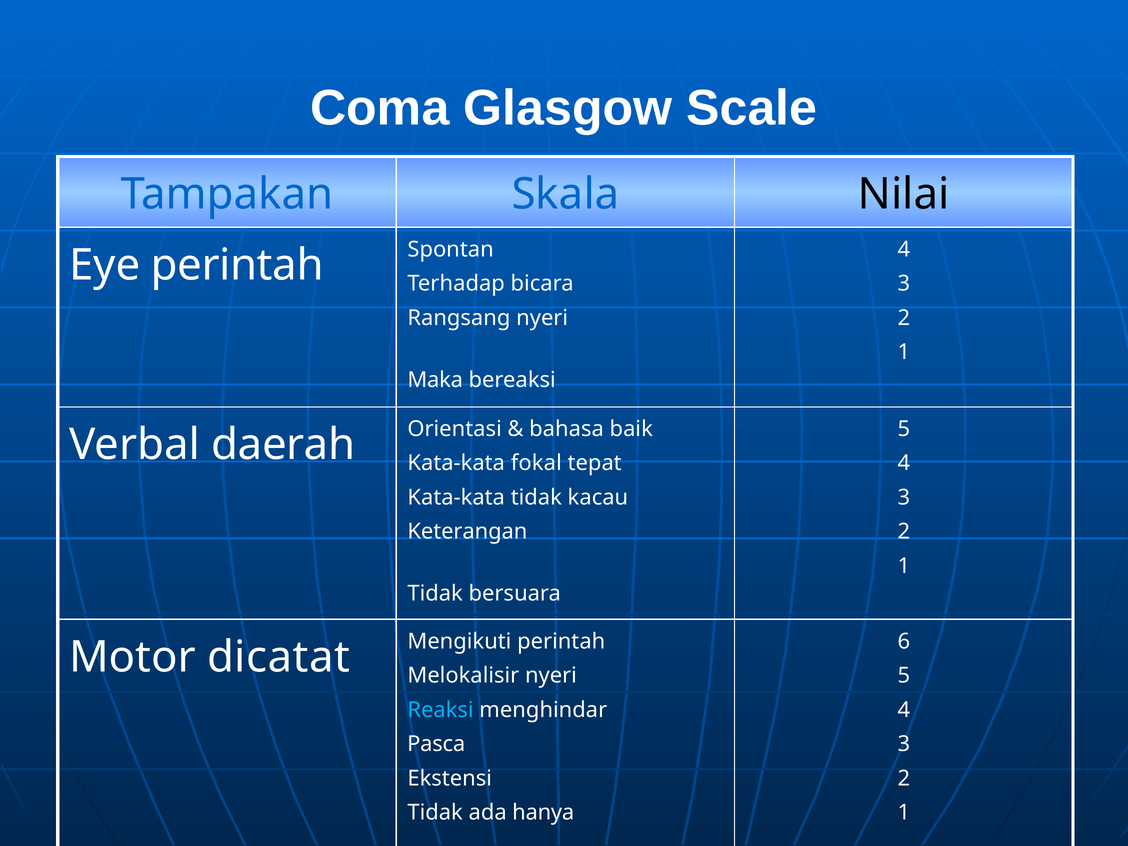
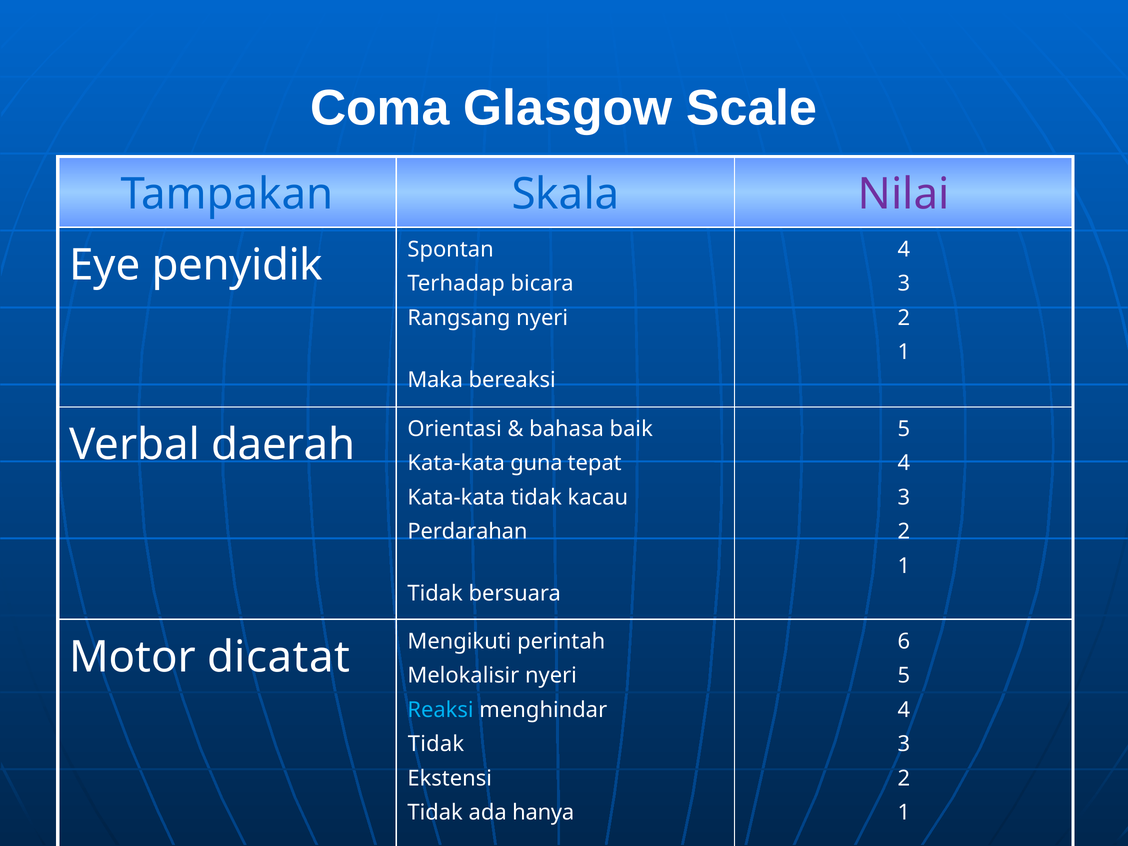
Nilai colour: black -> purple
Eye perintah: perintah -> penyidik
fokal: fokal -> guna
Keterangan: Keterangan -> Perdarahan
Pasca at (436, 744): Pasca -> Tidak
